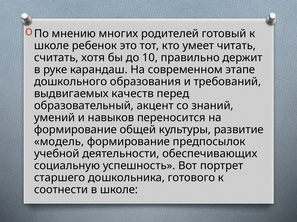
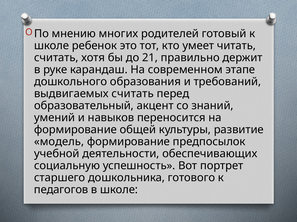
10: 10 -> 21
выдвигаемых качеств: качеств -> считать
соотнести: соотнести -> педагогов
